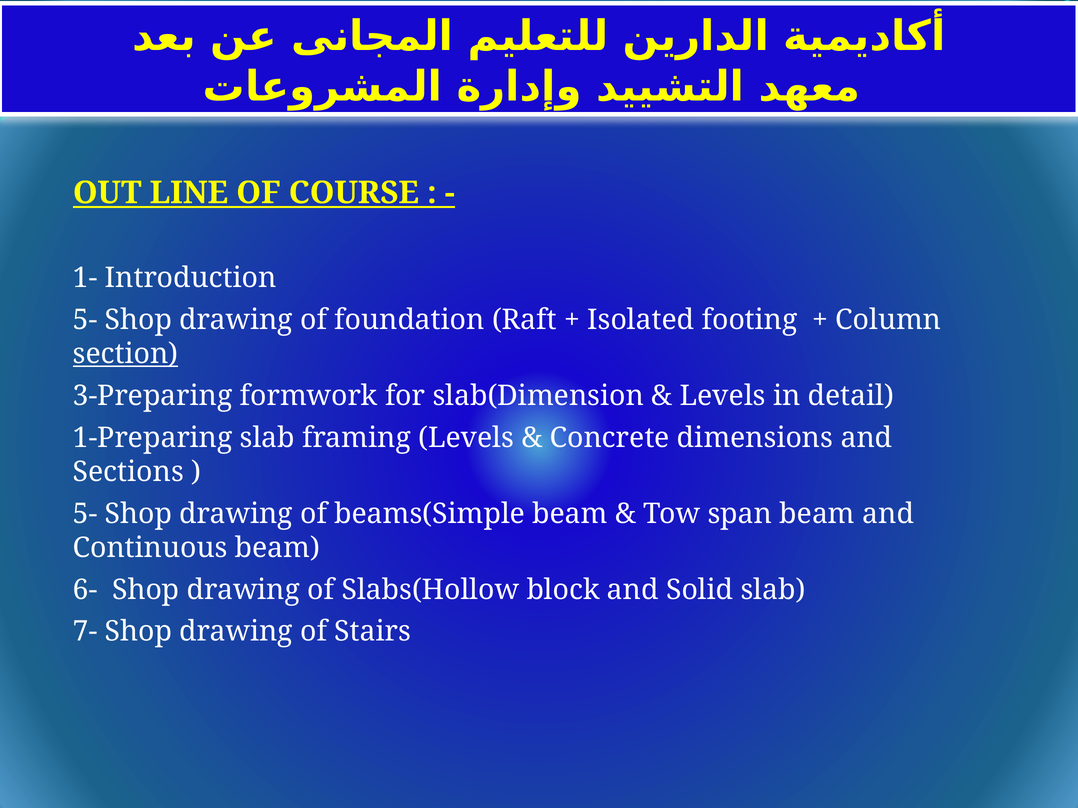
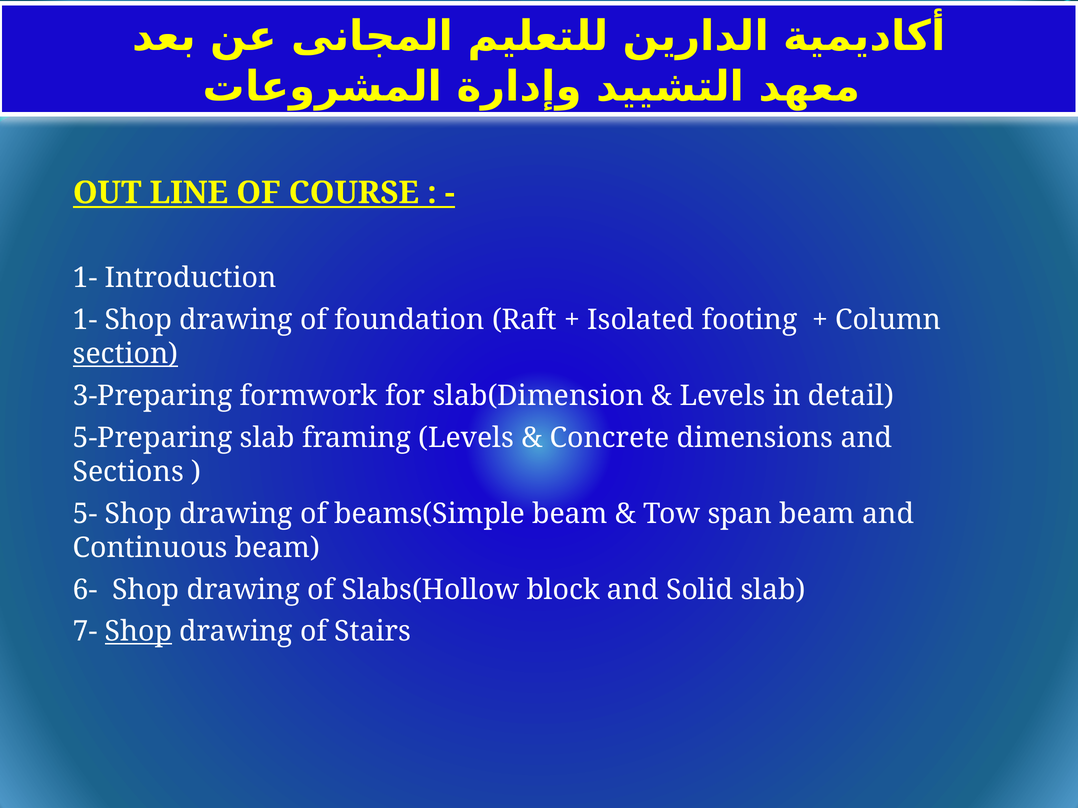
5- at (85, 320): 5- -> 1-
1-Preparing: 1-Preparing -> 5-Preparing
Shop at (138, 632) underline: none -> present
